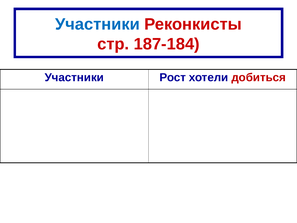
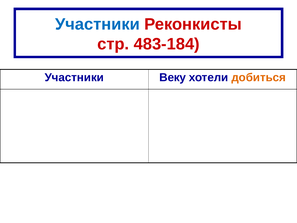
187-184: 187-184 -> 483-184
Рост: Рост -> Веку
добиться colour: red -> orange
